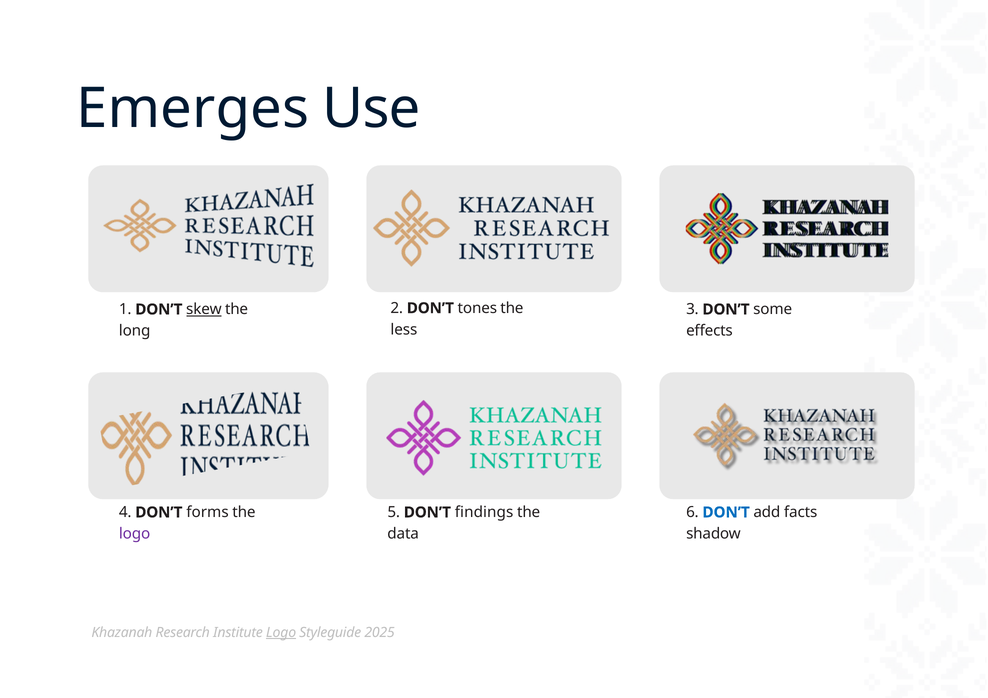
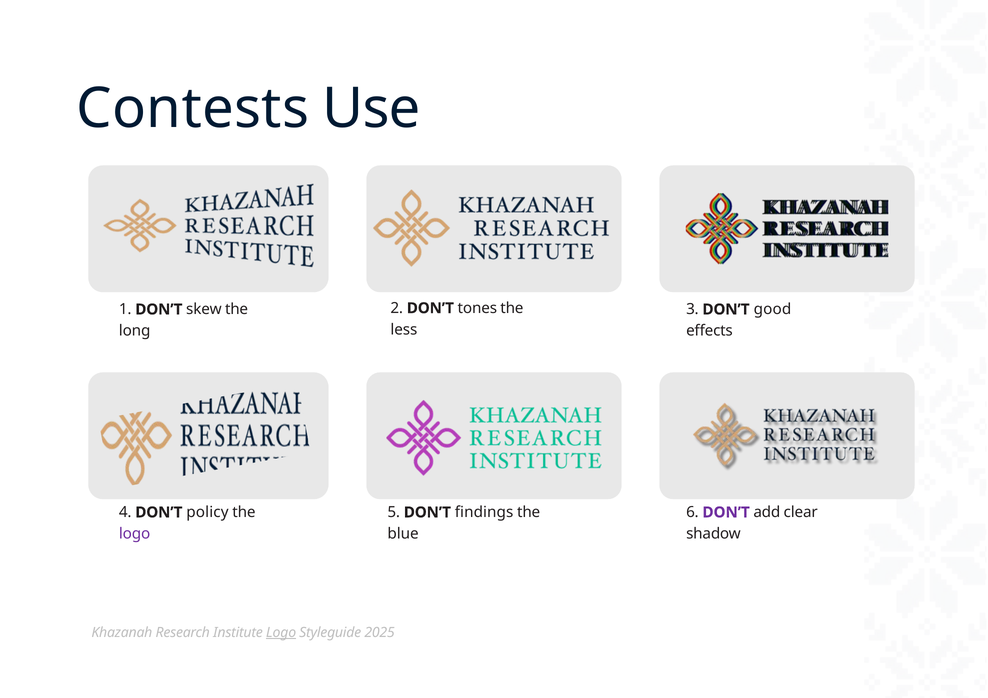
Emerges: Emerges -> Contests
skew underline: present -> none
some: some -> good
forms: forms -> policy
DON’T at (726, 512) colour: blue -> purple
facts: facts -> clear
data: data -> blue
